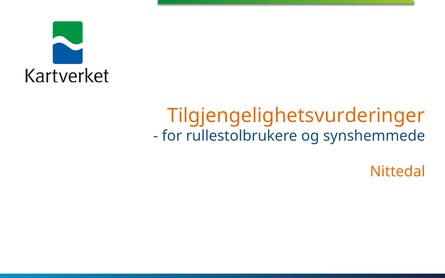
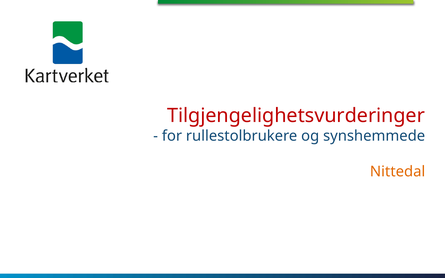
Tilgjengelighetsvurderinger colour: orange -> red
